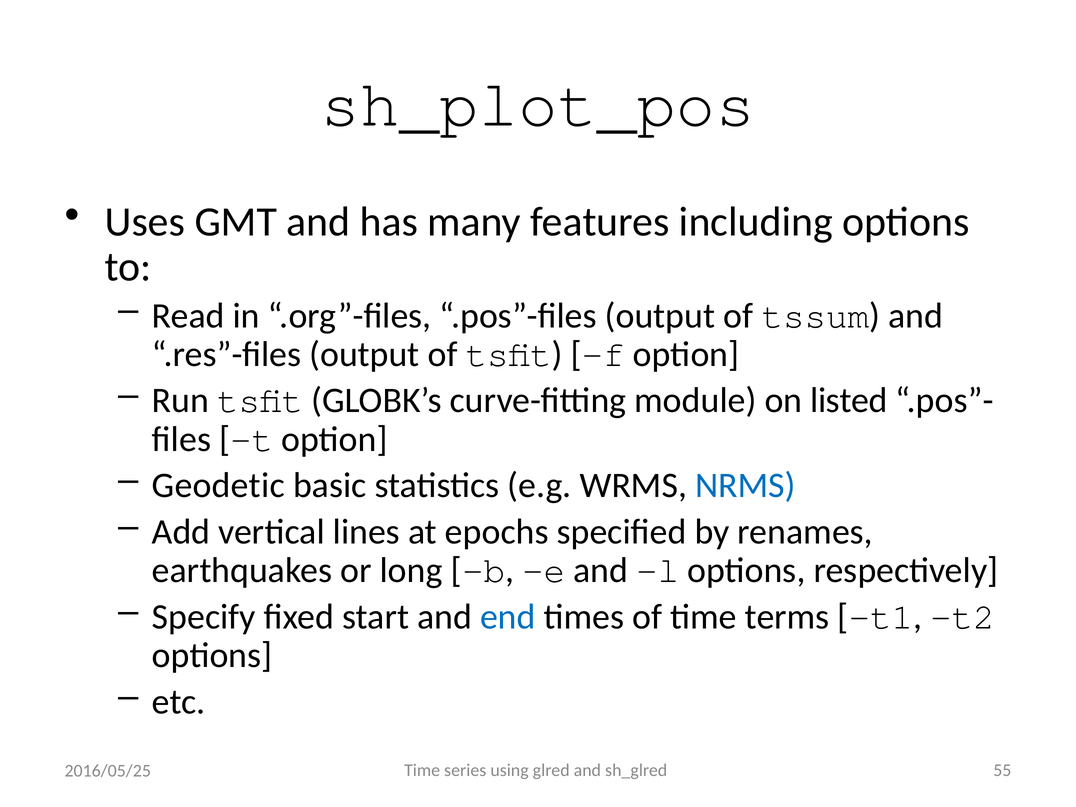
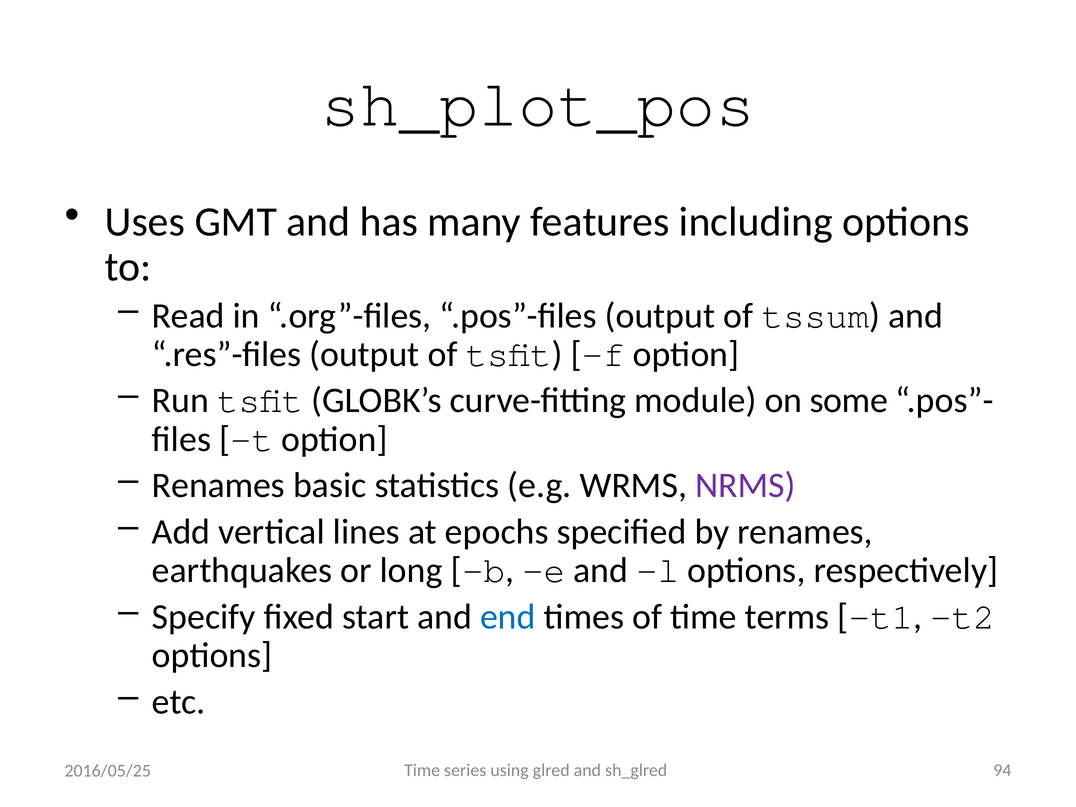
listed: listed -> some
Geodetic at (218, 486): Geodetic -> Renames
NRMS colour: blue -> purple
55: 55 -> 94
